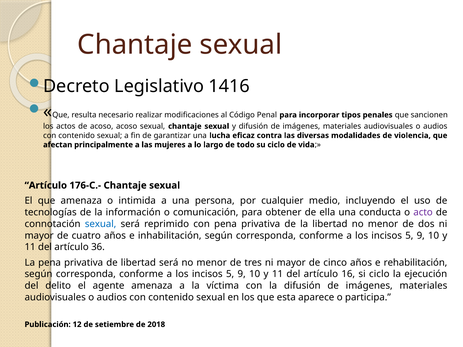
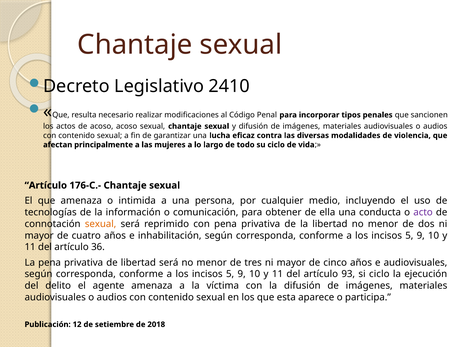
1416: 1416 -> 2410
sexual at (101, 224) colour: blue -> orange
e rehabilitación: rehabilitación -> audiovisuales
16: 16 -> 93
